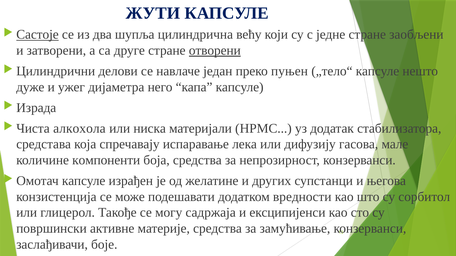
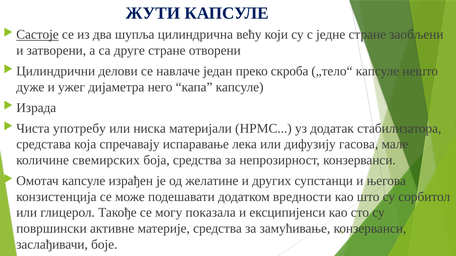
отворени underline: present -> none
пуњен: пуњен -> скроба
алкохола: алкохола -> употребу
компоненти: компоненти -> свемирских
садржаја: садржаја -> показала
